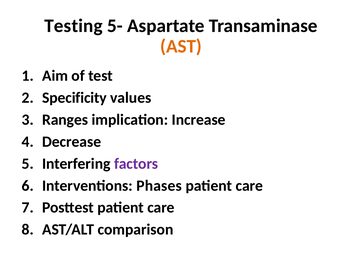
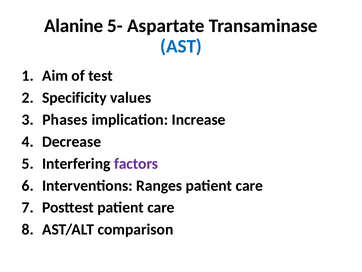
Testing: Testing -> Alanine
AST colour: orange -> blue
Ranges: Ranges -> Phases
Phases: Phases -> Ranges
